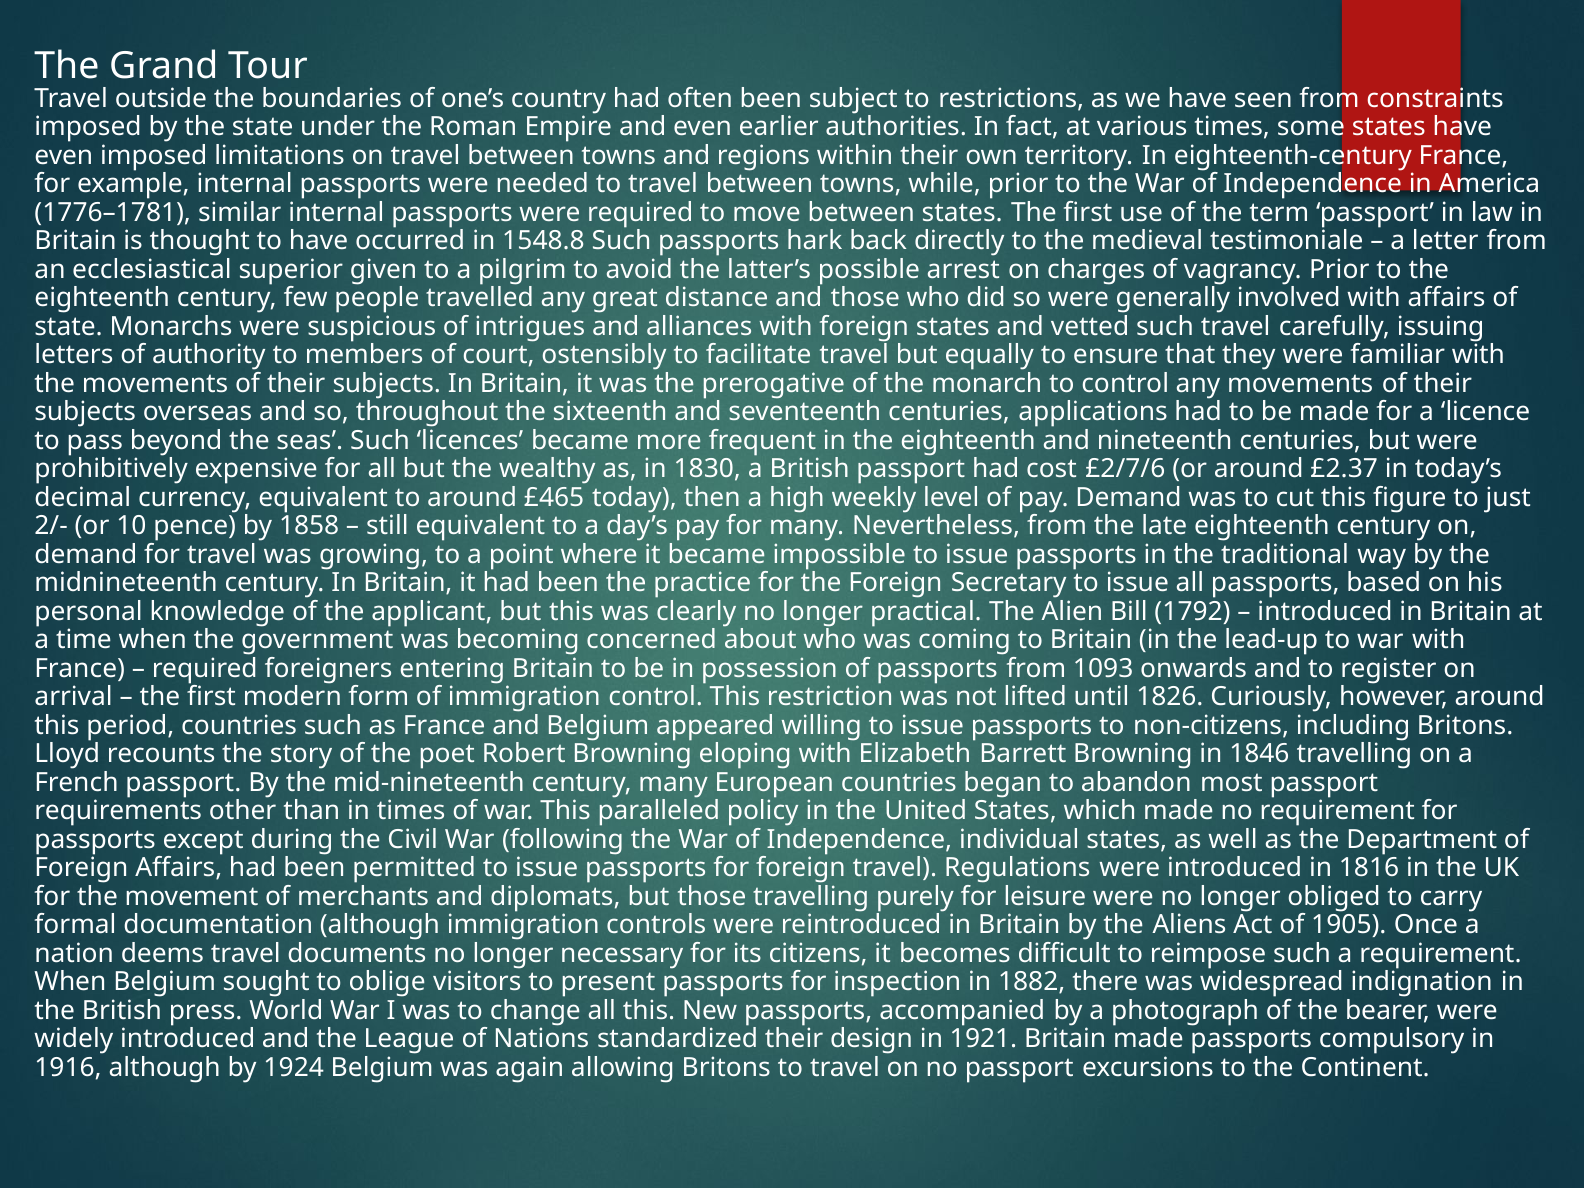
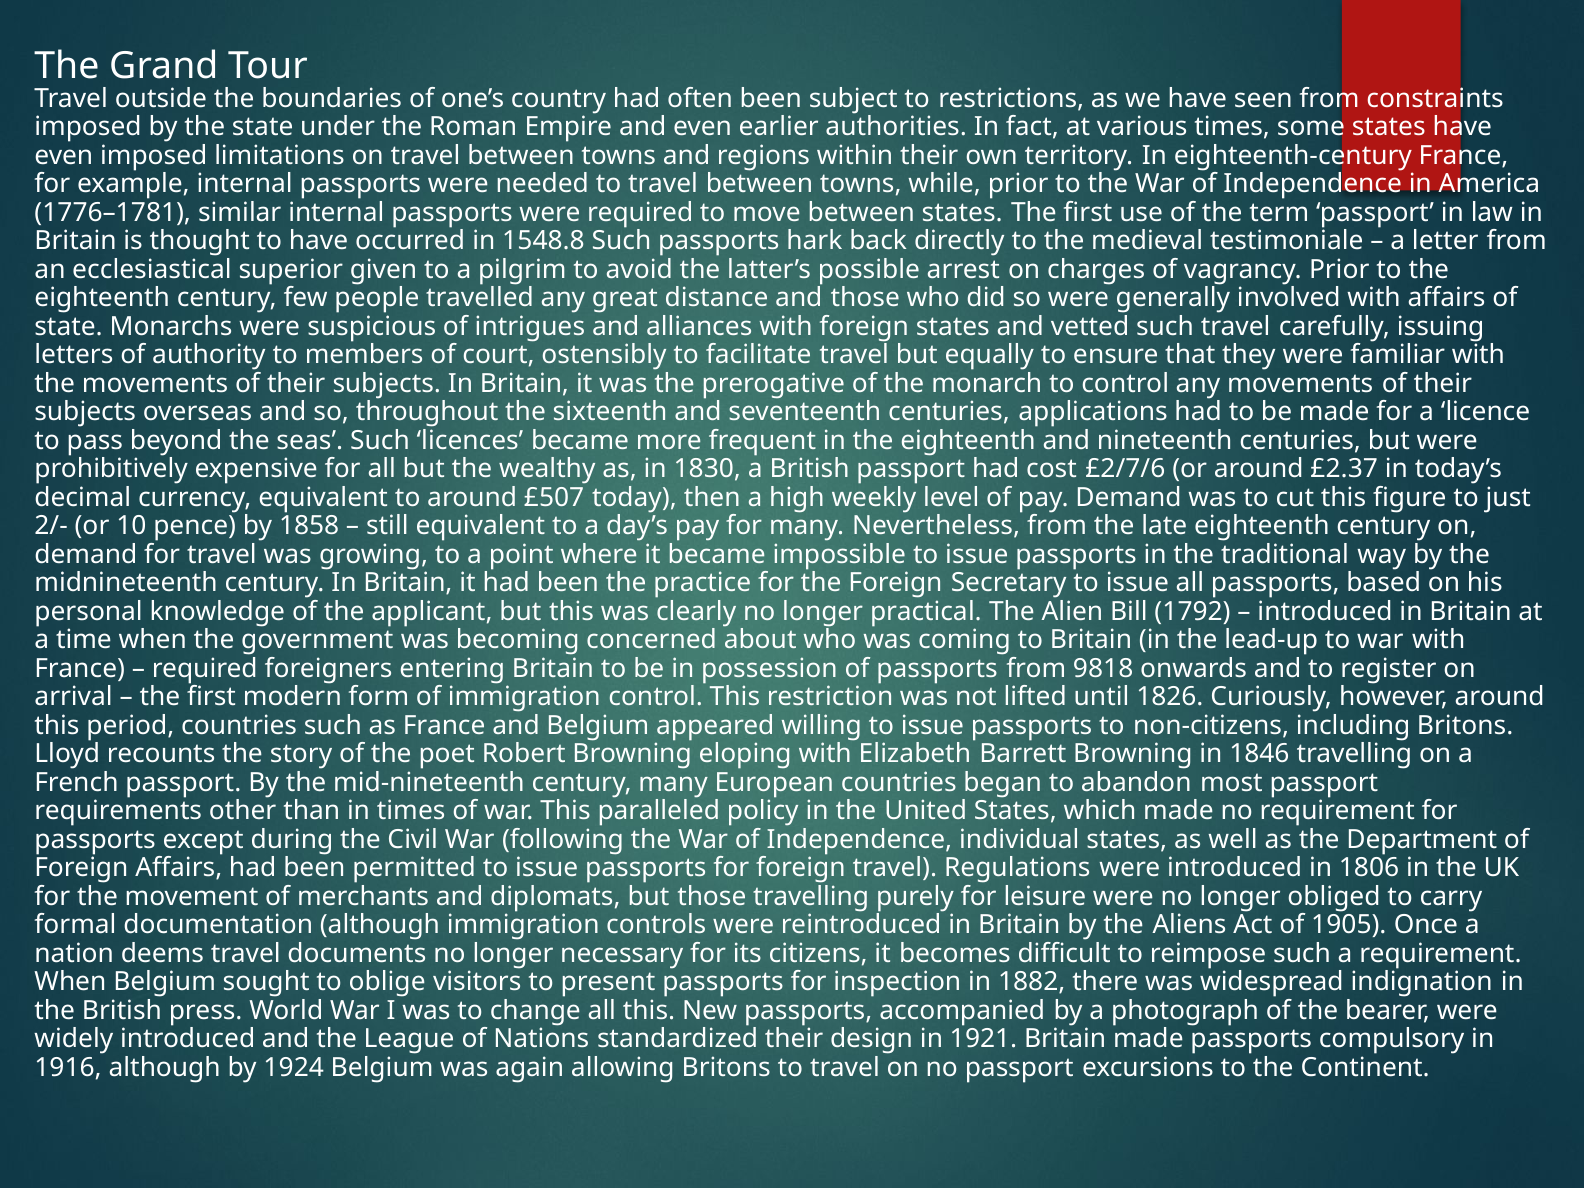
£465: £465 -> £507
1093: 1093 -> 9818
1816: 1816 -> 1806
